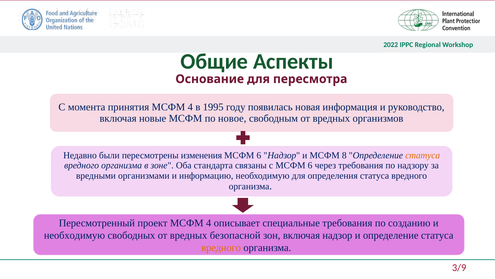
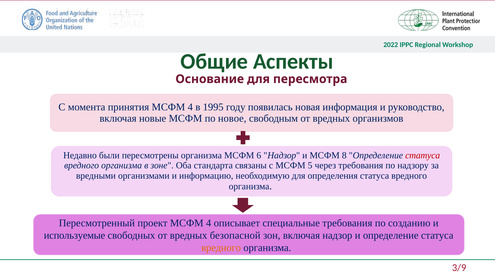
пересмотрены изменения: изменения -> организма
статуса at (423, 155) colour: orange -> red
с МСФМ 6: 6 -> 5
необходимую at (74, 235): необходимую -> используемые
